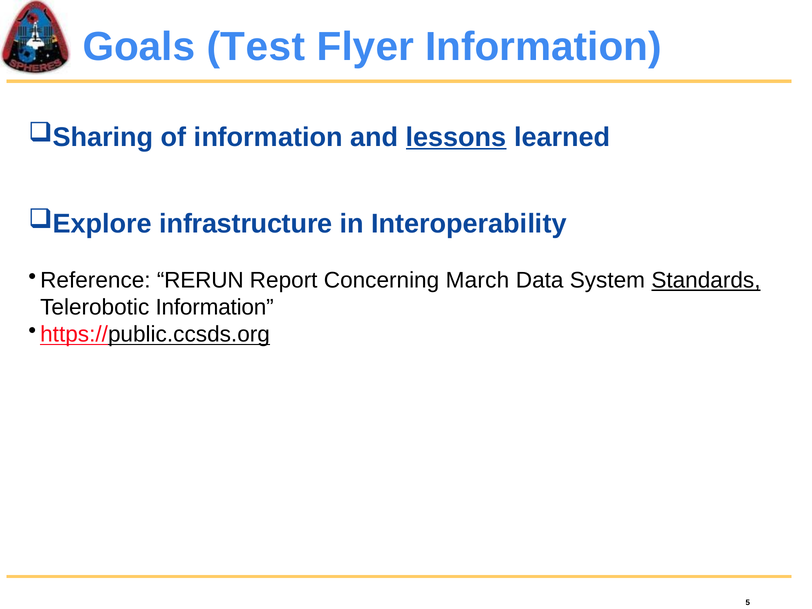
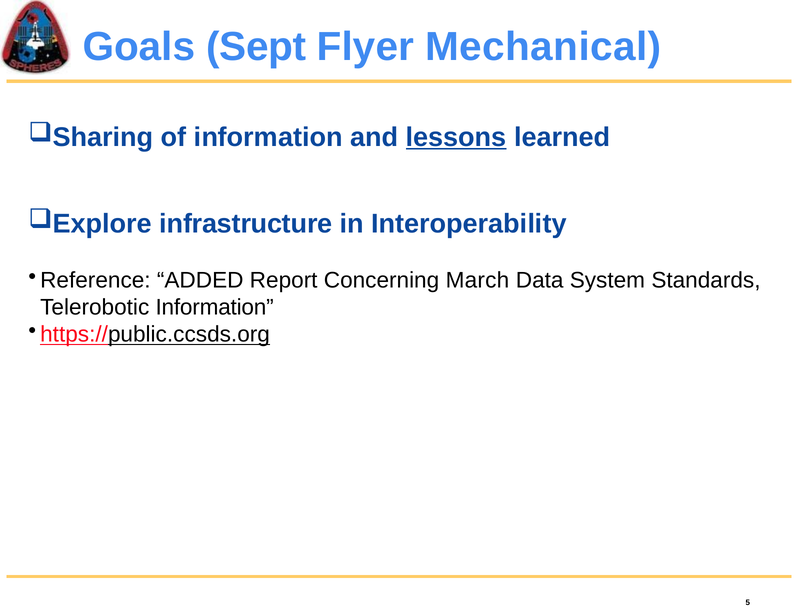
Test: Test -> Sept
Flyer Information: Information -> Mechanical
RERUN: RERUN -> ADDED
Standards underline: present -> none
